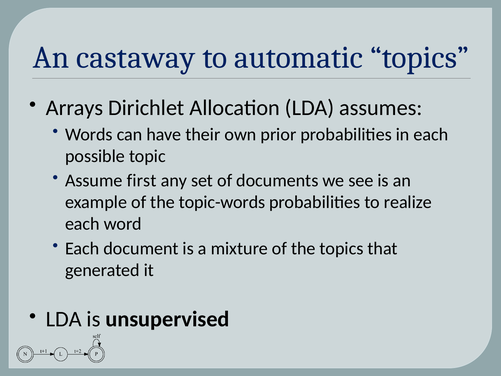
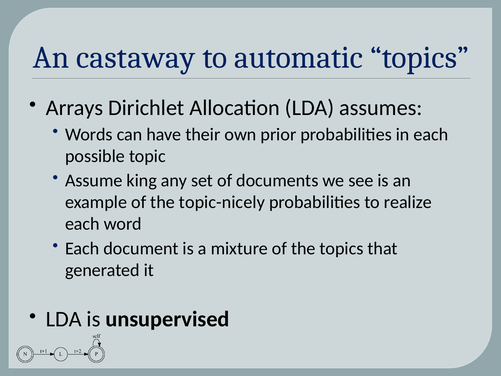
first: first -> king
topic-words: topic-words -> topic-nicely
